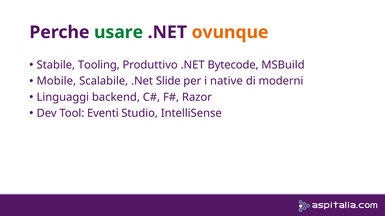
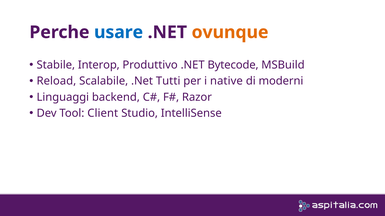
usare colour: green -> blue
Tooling: Tooling -> Interop
Mobile: Mobile -> Reload
Slide: Slide -> Tutti
Eventi: Eventi -> Client
